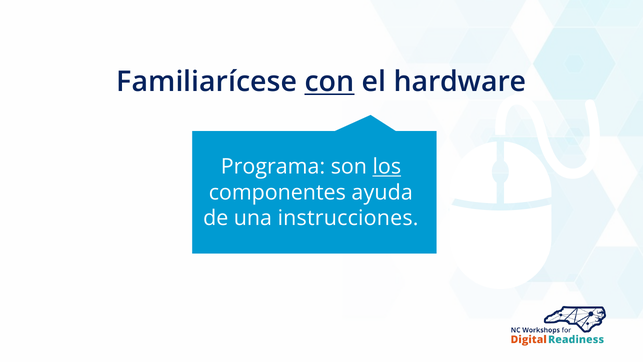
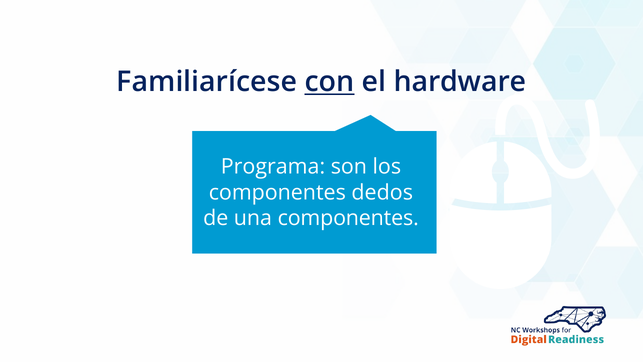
los underline: present -> none
ayuda: ayuda -> dedos
una instrucciones: instrucciones -> componentes
